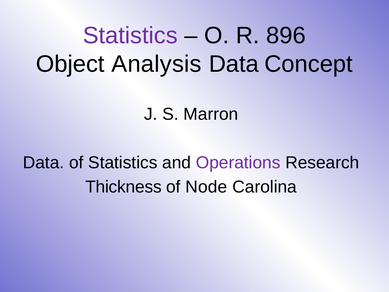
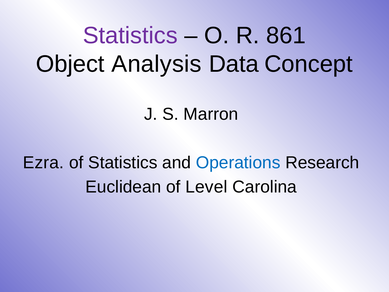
896: 896 -> 861
Data at (44, 162): Data -> Ezra
Operations colour: purple -> blue
Thickness: Thickness -> Euclidean
Node: Node -> Level
